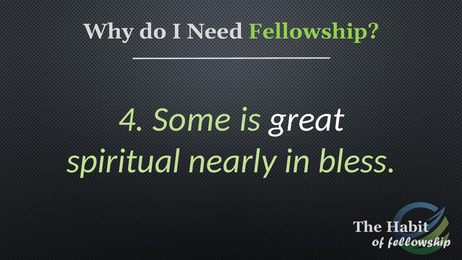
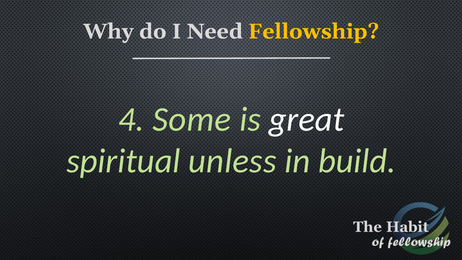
Fellowship colour: light green -> yellow
nearly: nearly -> unless
bless: bless -> build
